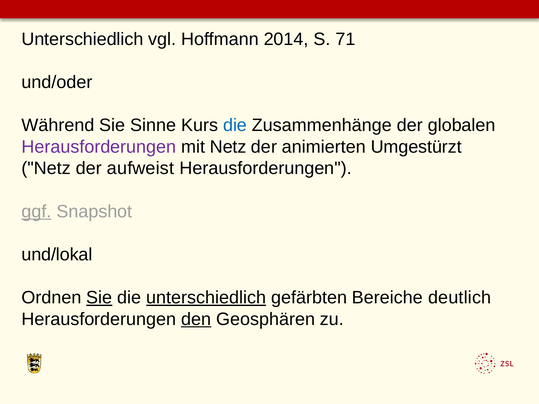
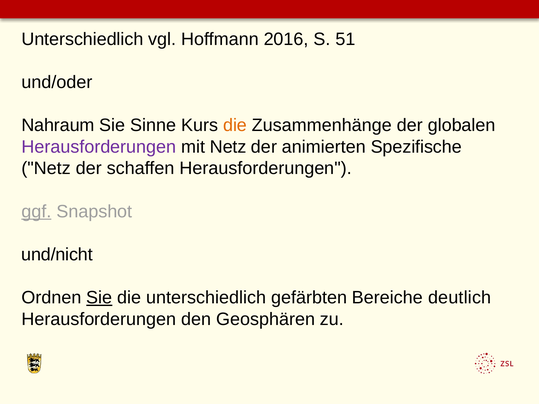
2014: 2014 -> 2016
71: 71 -> 51
Während: Während -> Nahraum
die at (235, 125) colour: blue -> orange
Umgestürzt: Umgestürzt -> Spezifische
aufweist: aufweist -> schaffen
und/lokal: und/lokal -> und/nicht
unterschiedlich at (206, 298) underline: present -> none
den underline: present -> none
